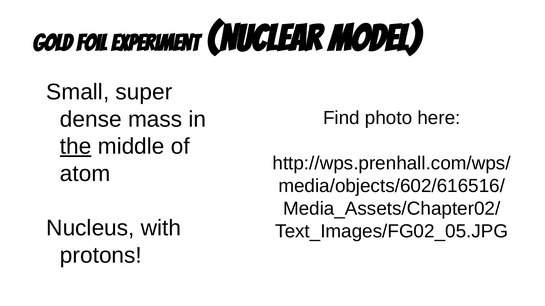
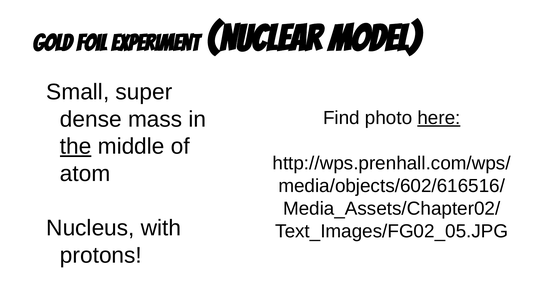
here underline: none -> present
